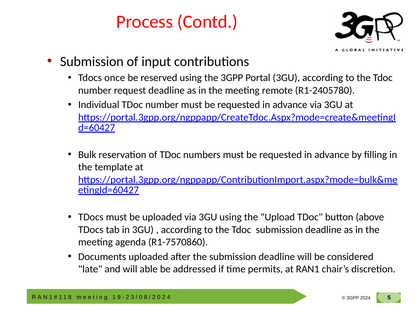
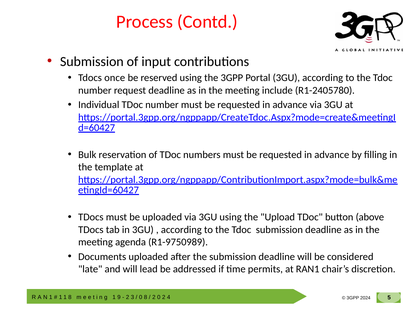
remote: remote -> include
R1-7570860: R1-7570860 -> R1-9750989
able: able -> lead
